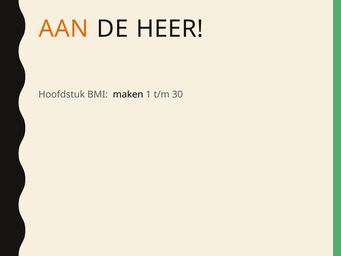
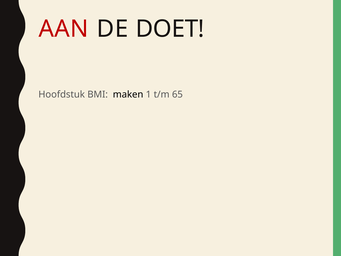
AAN colour: orange -> red
HEER: HEER -> DOET
30: 30 -> 65
